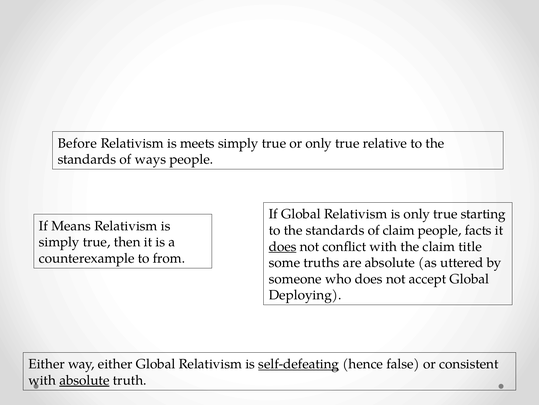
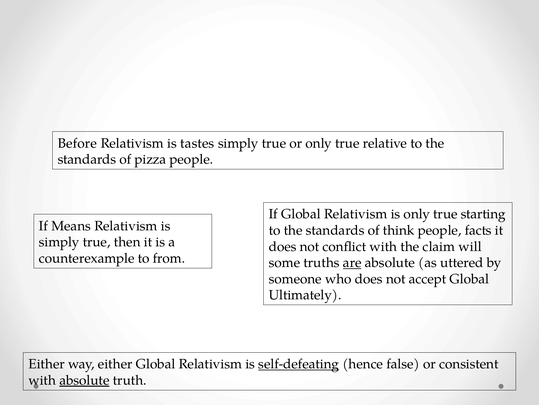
meets: meets -> tastes
ways: ways -> pizza
of claim: claim -> think
does at (283, 246) underline: present -> none
title: title -> will
are underline: none -> present
Deploying: Deploying -> Ultimately
